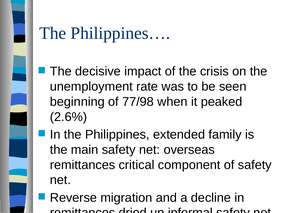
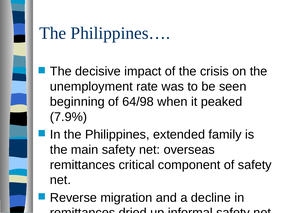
77/98: 77/98 -> 64/98
2.6%: 2.6% -> 7.9%
